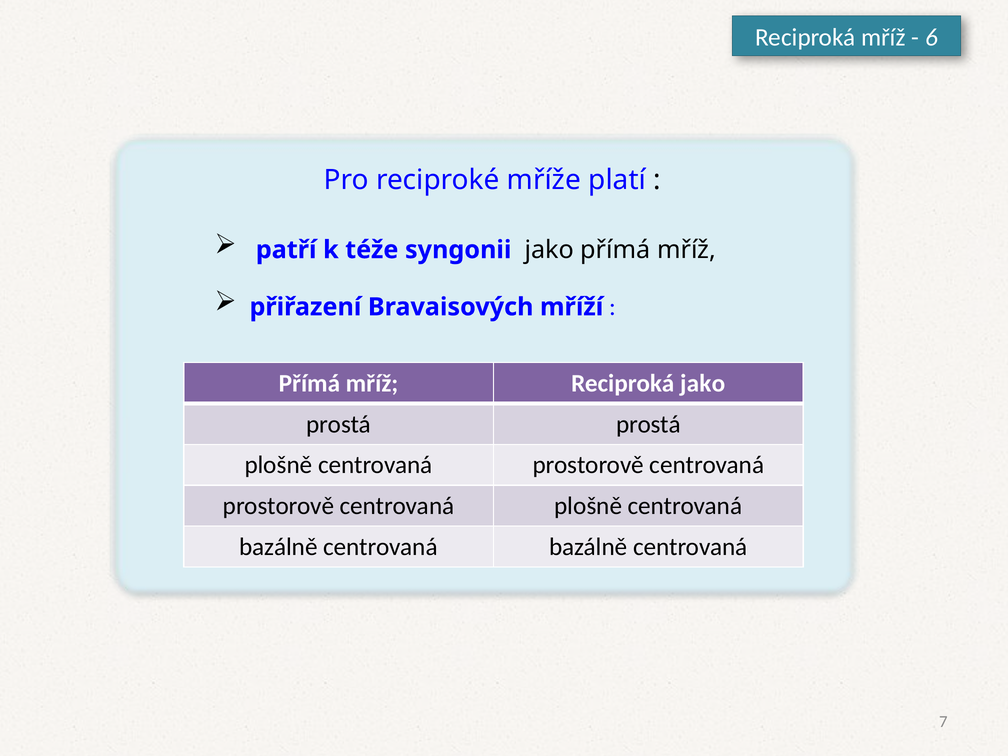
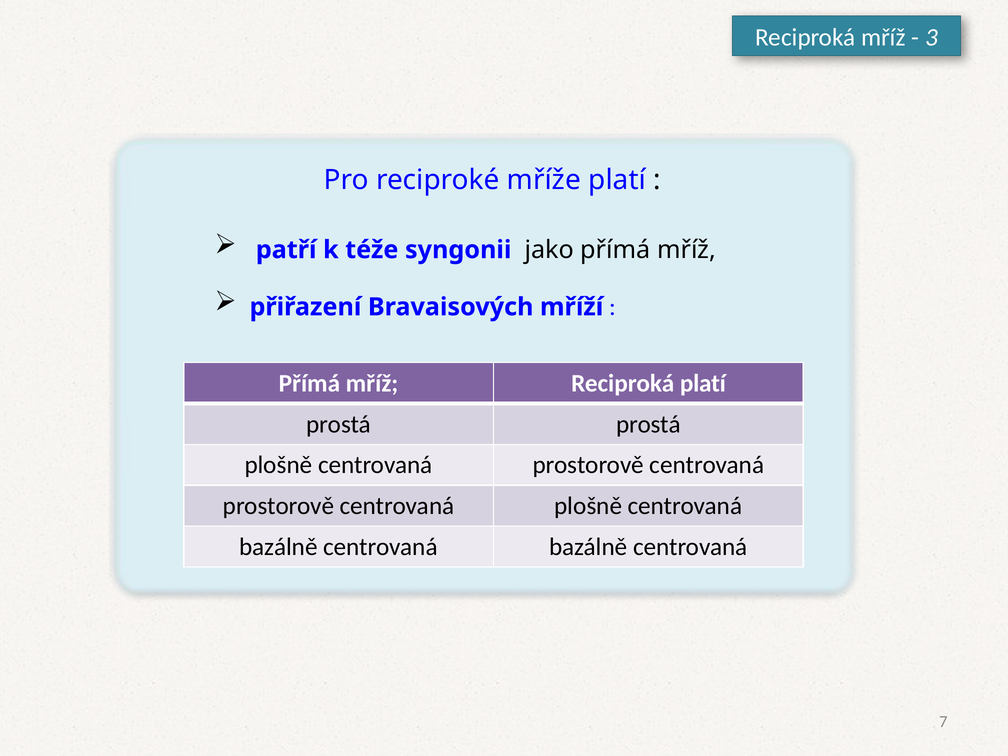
6: 6 -> 3
Reciproká jako: jako -> platí
